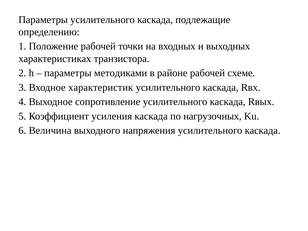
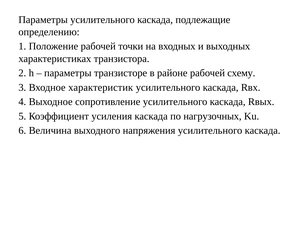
методиками: методиками -> транзисторе
схеме: схеме -> схему
